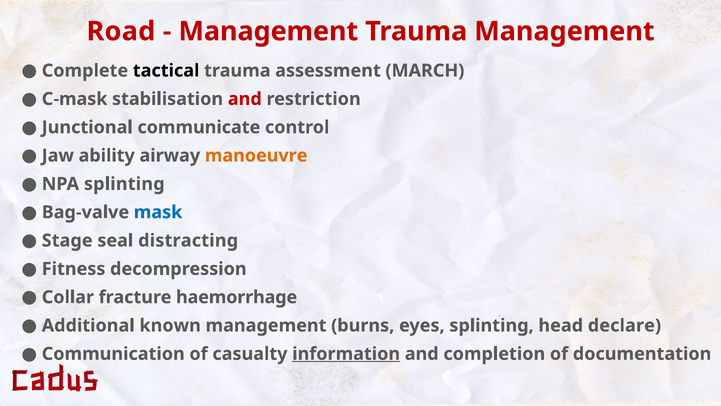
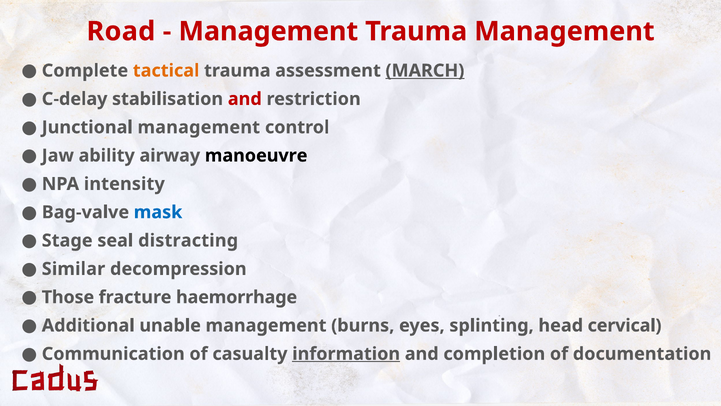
tactical colour: black -> orange
MARCH underline: none -> present
C-mask: C-mask -> C-delay
Junctional communicate: communicate -> management
manoeuvre colour: orange -> black
NPA splinting: splinting -> intensity
Fitness: Fitness -> Similar
Collar: Collar -> Those
known: known -> unable
declare: declare -> cervical
